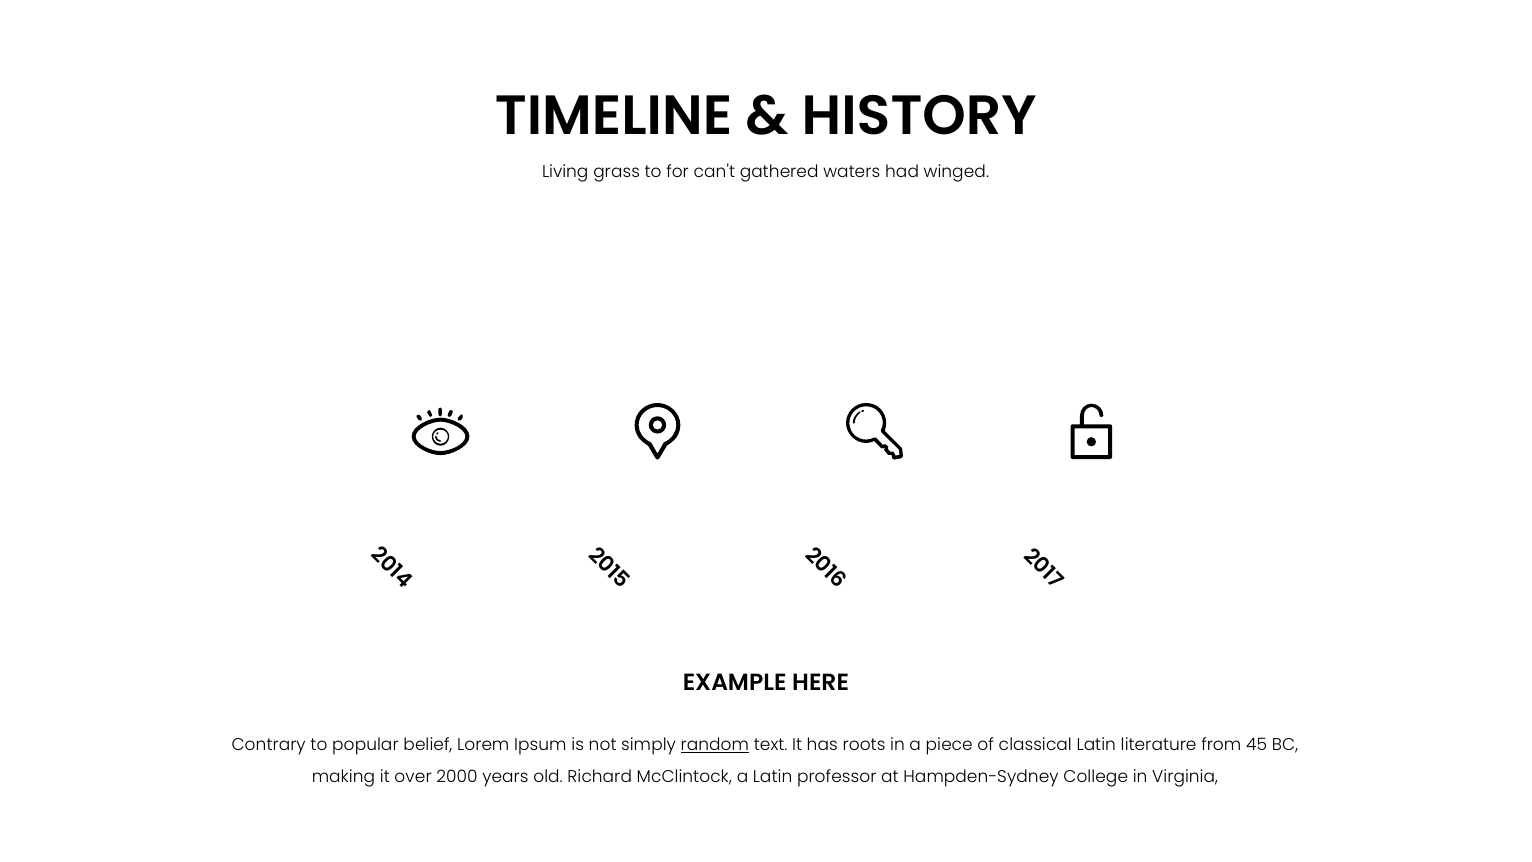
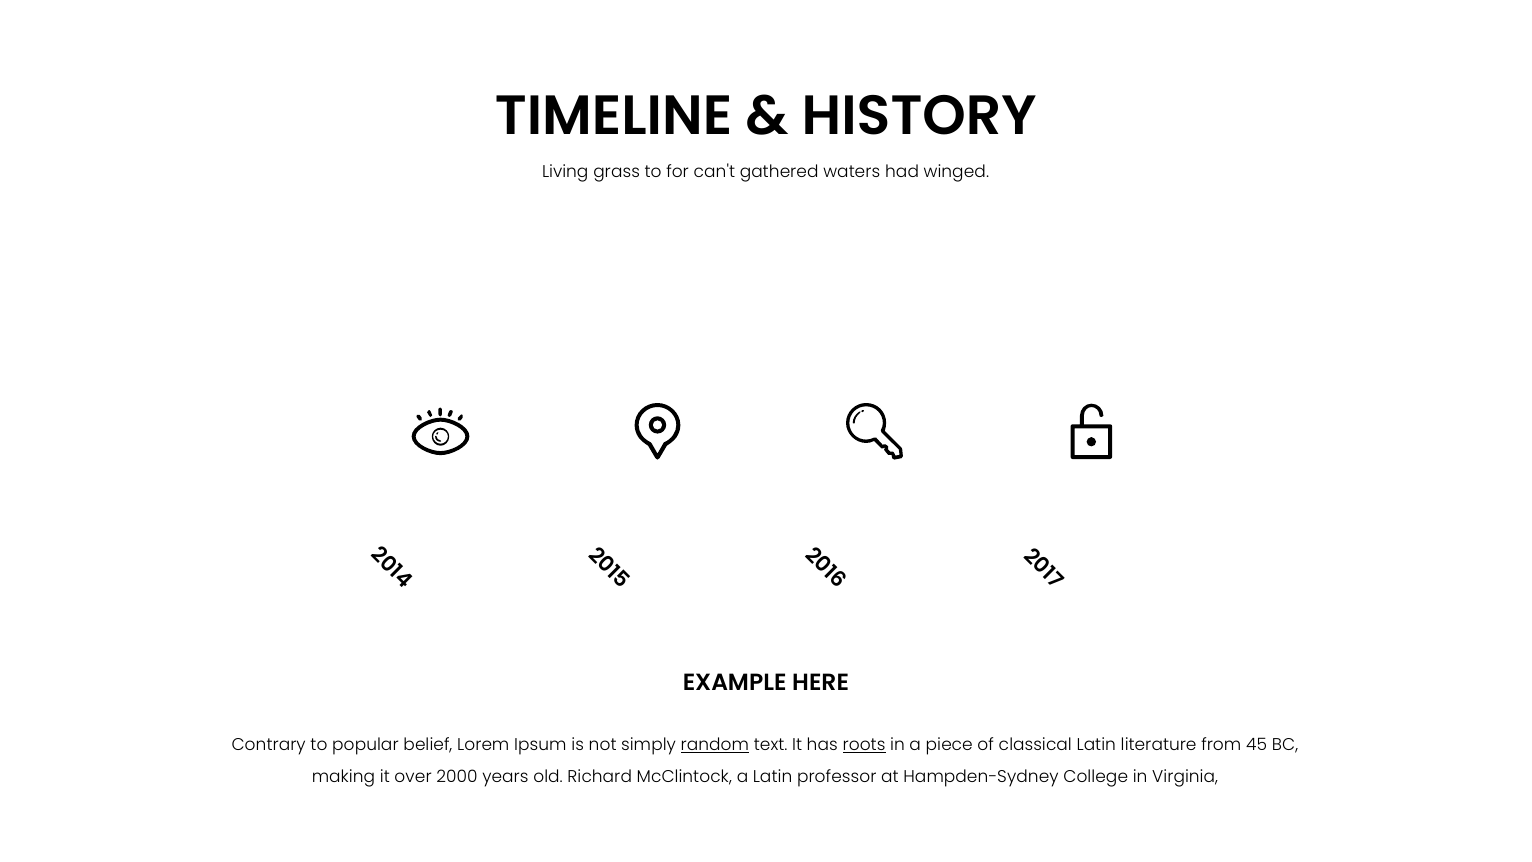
roots underline: none -> present
